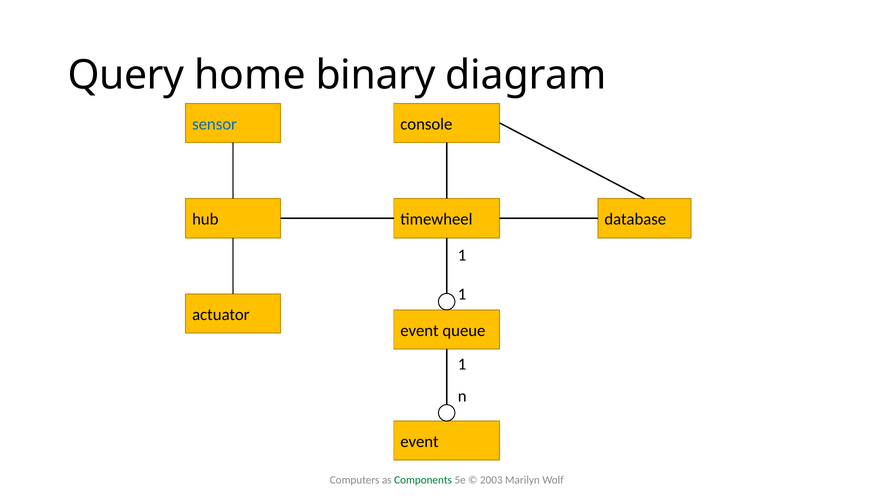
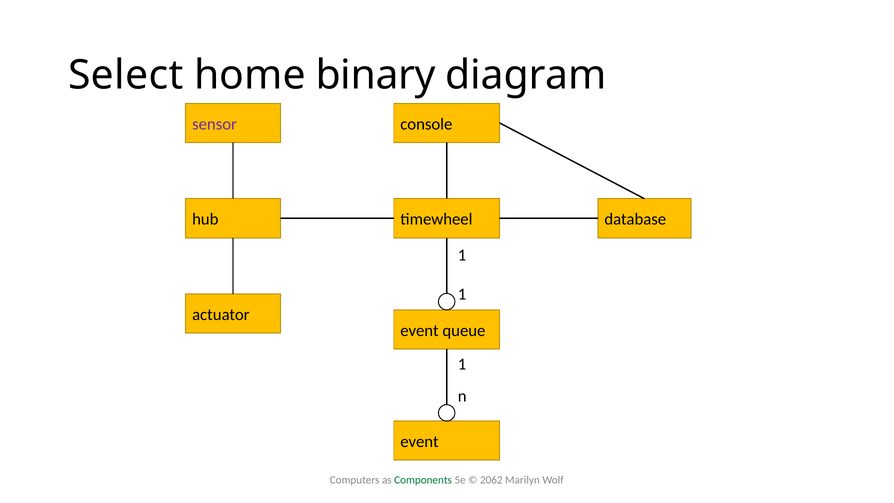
Query: Query -> Select
sensor colour: blue -> purple
2003: 2003 -> 2062
